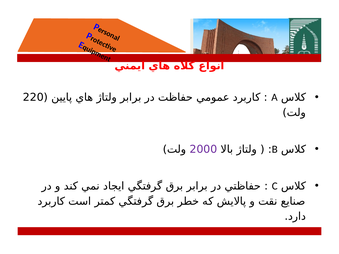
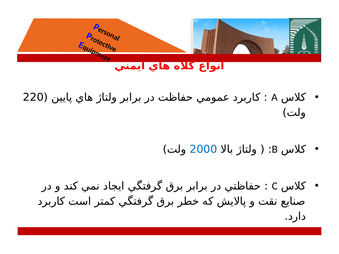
2000 colour: purple -> blue
